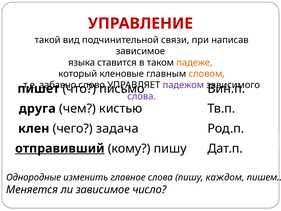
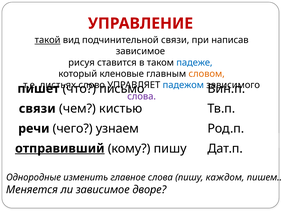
такой underline: none -> present
языка: языка -> рисуя
падеже colour: orange -> blue
забавно: забавно -> листьях
падежом colour: purple -> blue
друга at (37, 108): друга -> связи
клен: клен -> речи
задача: задача -> узнаем
число: число -> дворе
